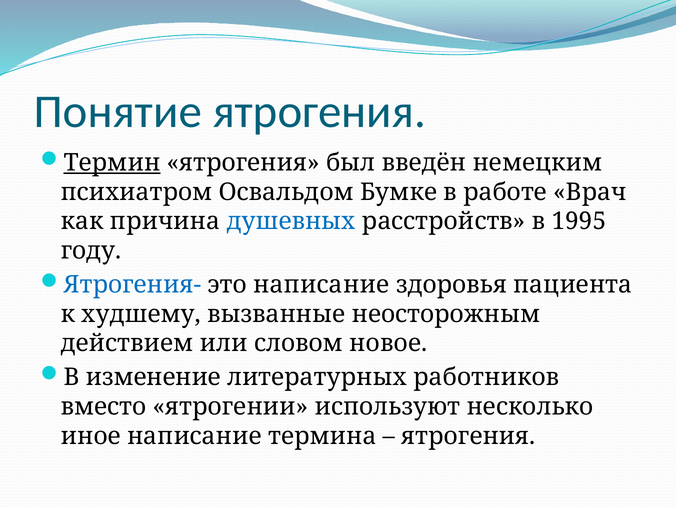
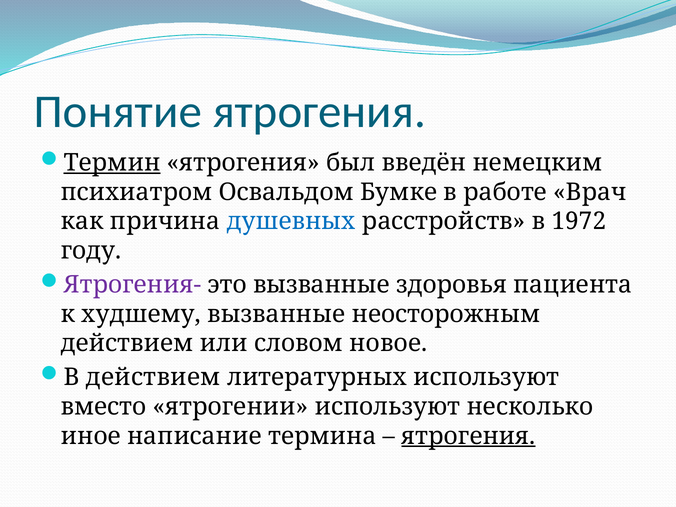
1995: 1995 -> 1972
Ятрогения- colour: blue -> purple
это написание: написание -> вызванные
В изменение: изменение -> действием
литературных работников: работников -> используют
ятрогения at (468, 436) underline: none -> present
